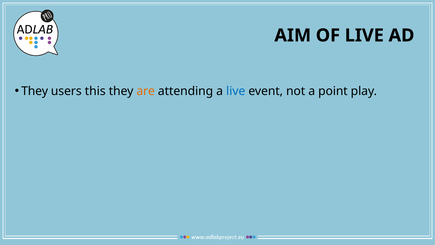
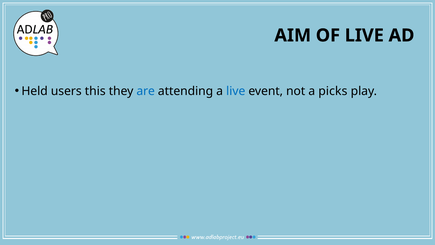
They at (35, 91): They -> Held
are colour: orange -> blue
point: point -> picks
